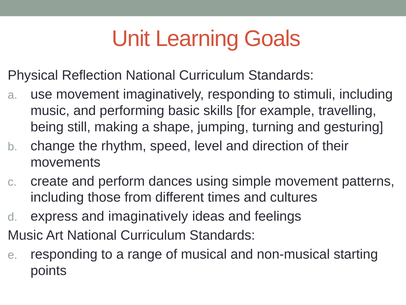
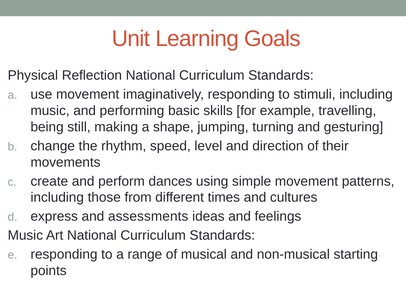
and imaginatively: imaginatively -> assessments
